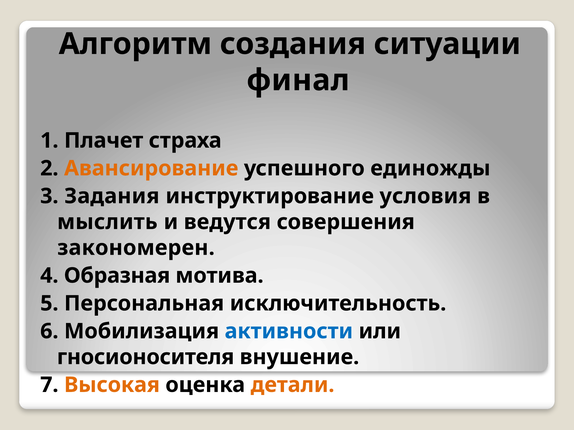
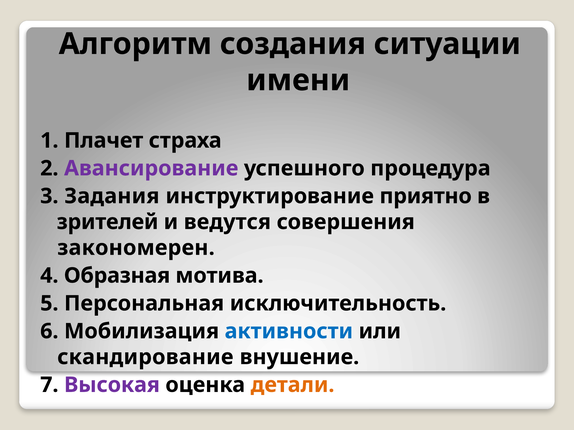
финал: финал -> имени
Авансирование colour: orange -> purple
единожды: единожды -> процедура
условия: условия -> приятно
мыслить: мыслить -> зрителей
гносионосителя: гносионосителя -> скандирование
Высокая colour: orange -> purple
